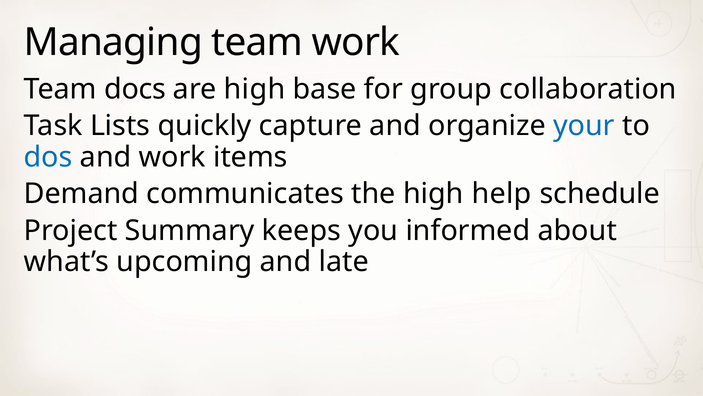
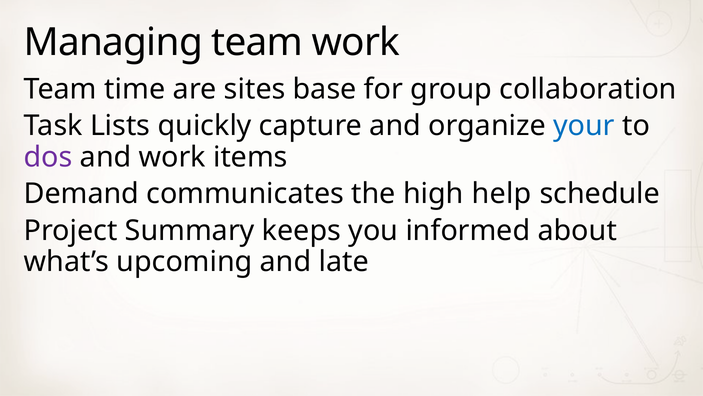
docs: docs -> time
are high: high -> sites
dos colour: blue -> purple
